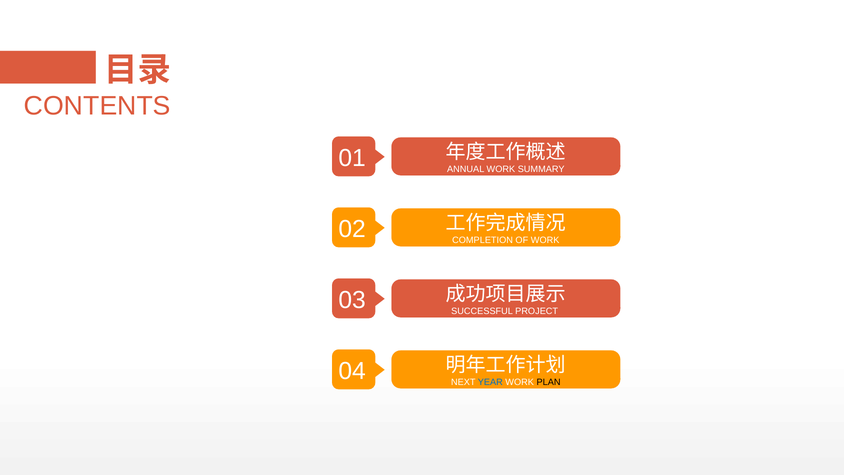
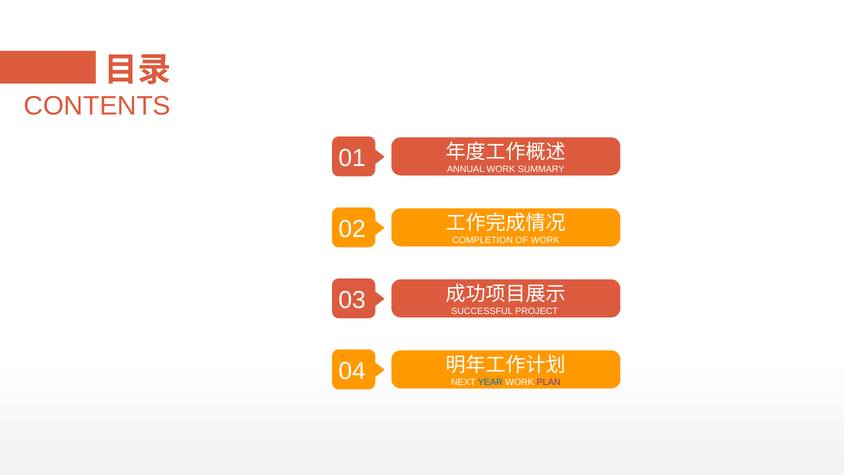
PLAN colour: black -> purple
